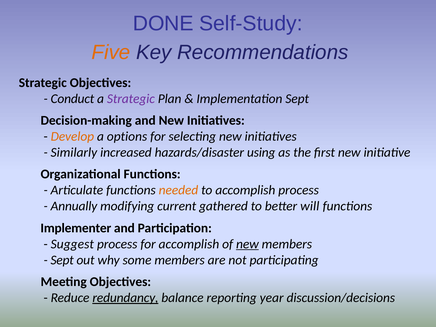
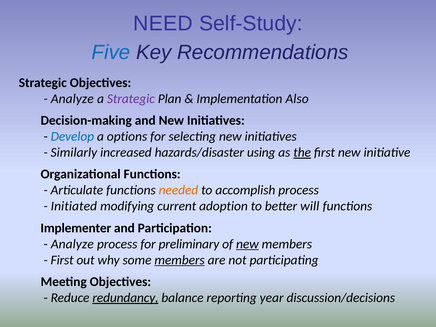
DONE: DONE -> NEED
Five colour: orange -> blue
Conduct at (72, 99): Conduct -> Analyze
Implementation Sept: Sept -> Also
Develop colour: orange -> blue
the underline: none -> present
Annually: Annually -> Initiated
gathered: gathered -> adoption
Suggest at (72, 244): Suggest -> Analyze
for accomplish: accomplish -> preliminary
Sept at (62, 260): Sept -> First
members at (180, 260) underline: none -> present
